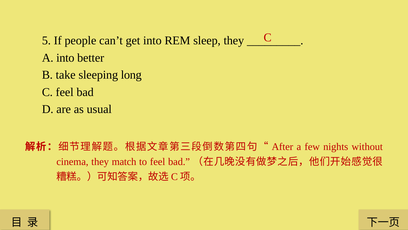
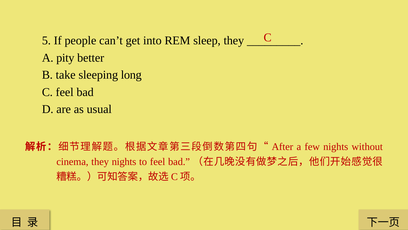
A into: into -> pity
they match: match -> nights
